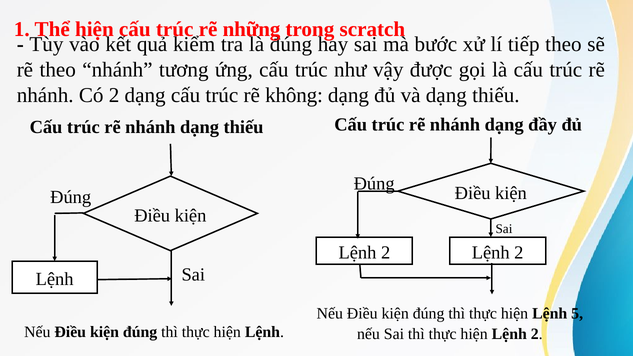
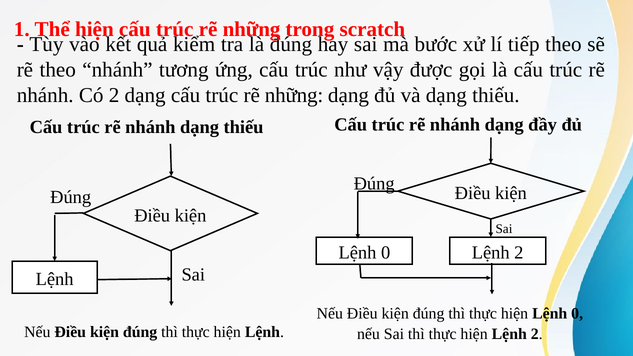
không at (294, 95): không -> những
2 at (386, 253): 2 -> 0
hiện Lệnh 5: 5 -> 0
